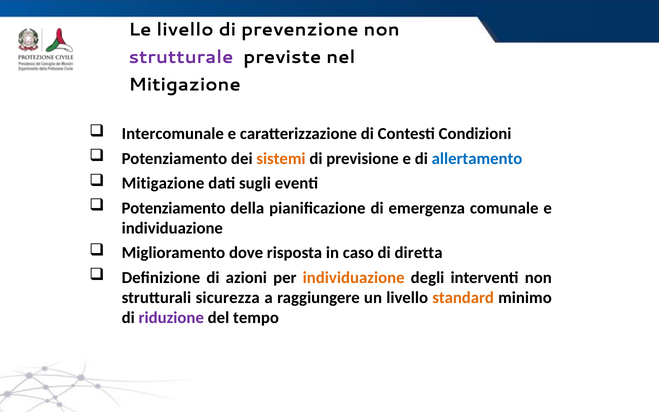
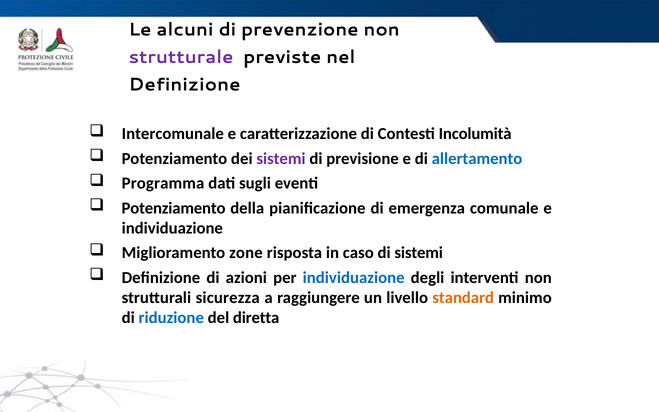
Le livello: livello -> alcuni
Mitigazione at (185, 85): Mitigazione -> Definizione
Condizioni: Condizioni -> Incolumità
sistemi at (281, 159) colour: orange -> purple
Mitigazione at (163, 183): Mitigazione -> Programma
dove: dove -> zone
di diretta: diretta -> sistemi
individuazione at (354, 278) colour: orange -> blue
riduzione colour: purple -> blue
tempo: tempo -> diretta
